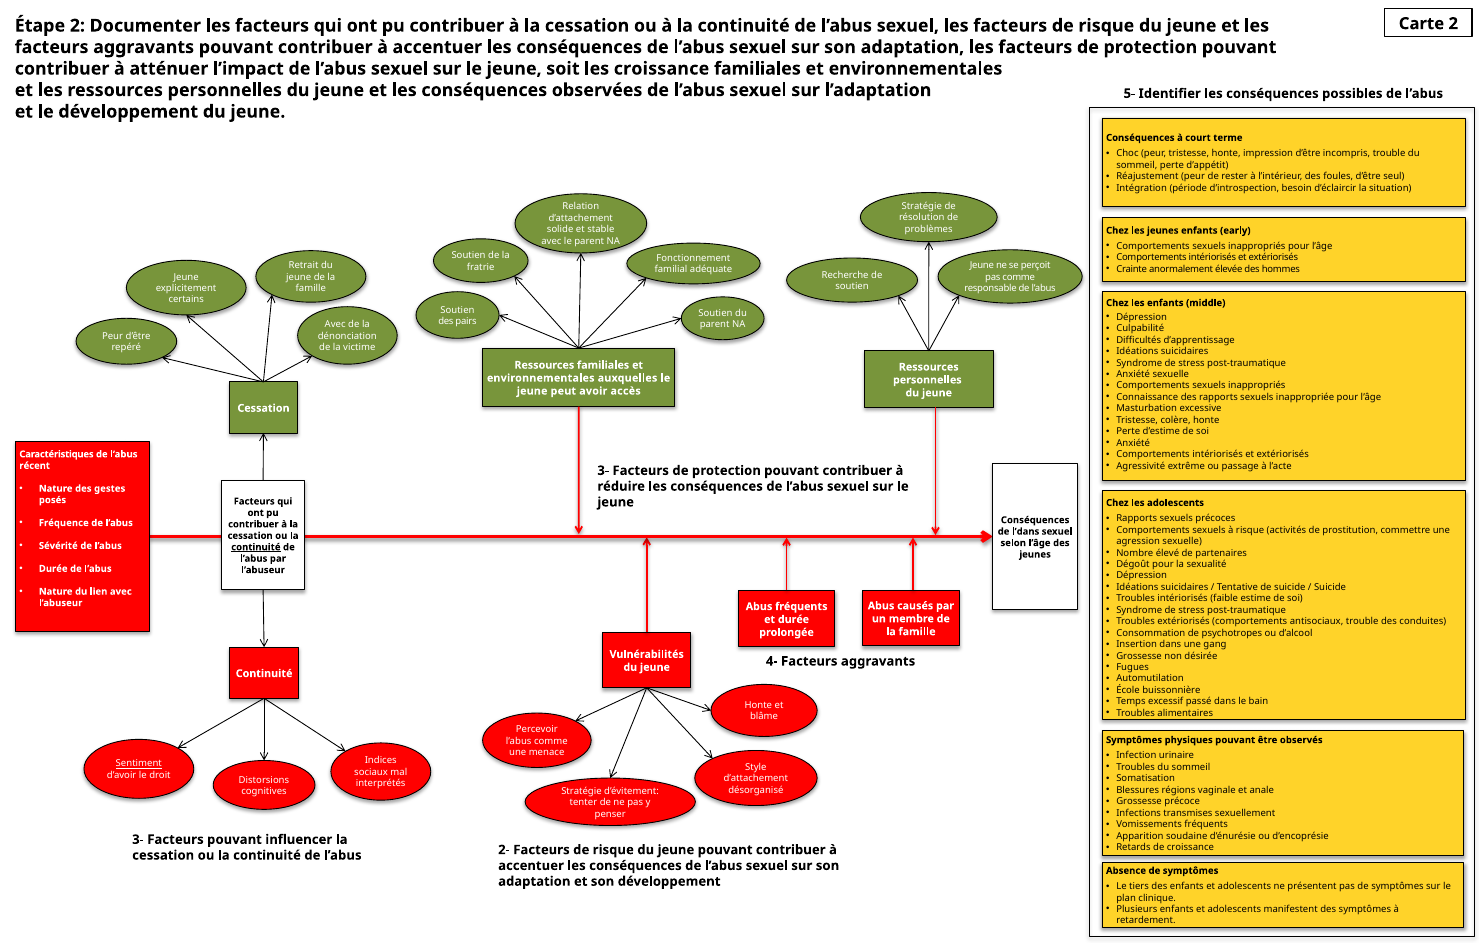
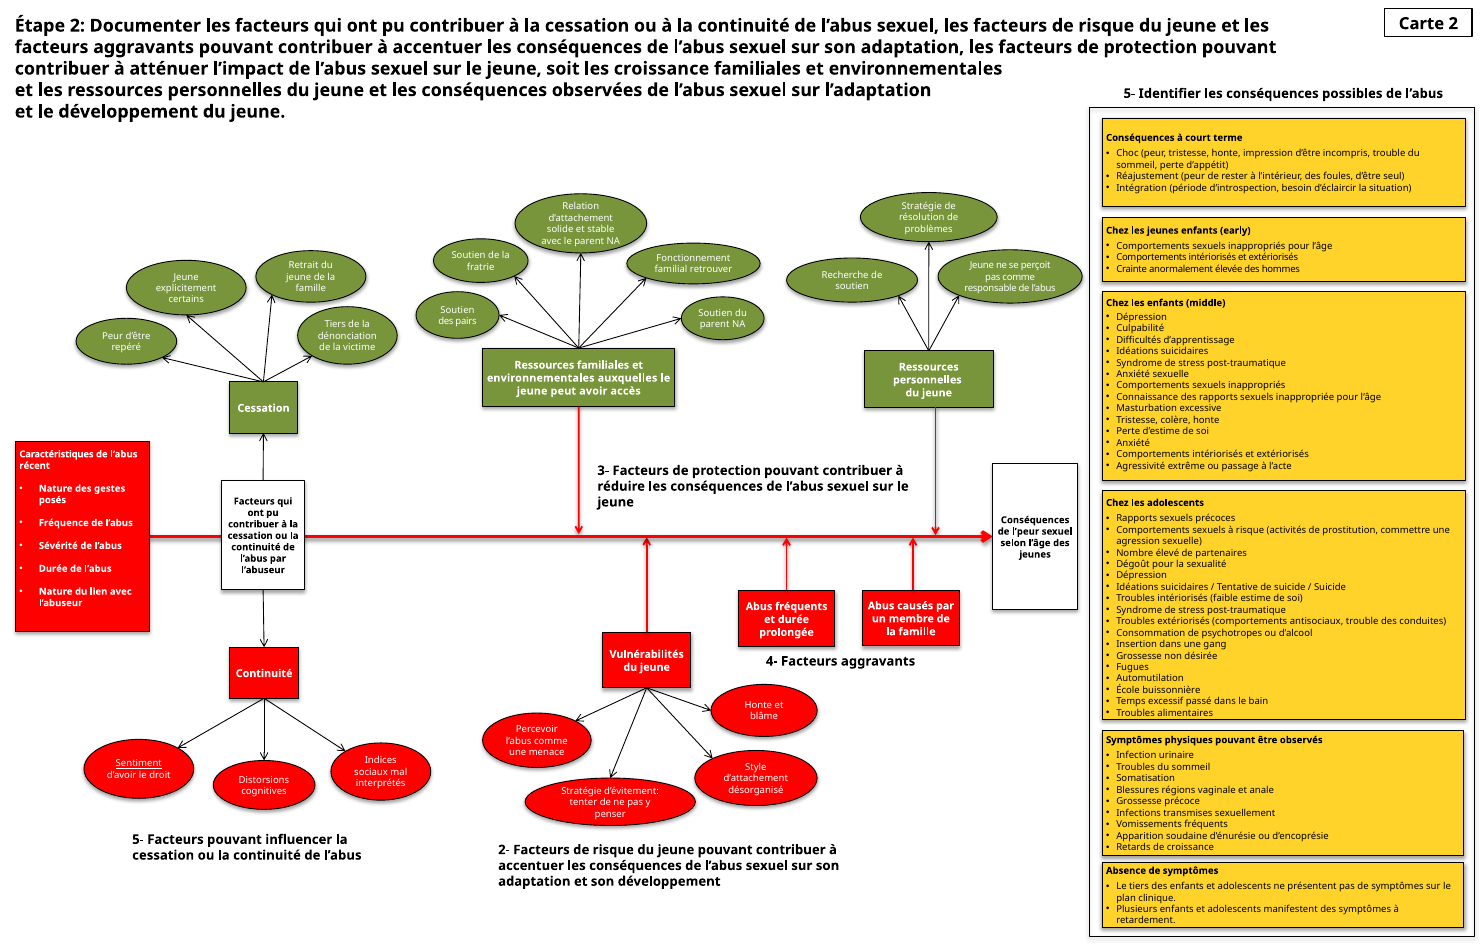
adéquate: adéquate -> retrouver
Avec at (335, 324): Avec -> Tiers
l’dans: l’dans -> l’peur
continuité at (256, 547) underline: present -> none
3- at (138, 839): 3- -> 5-
